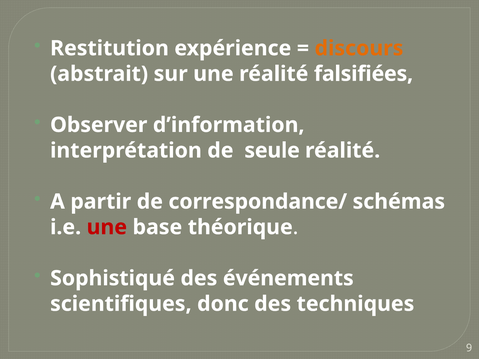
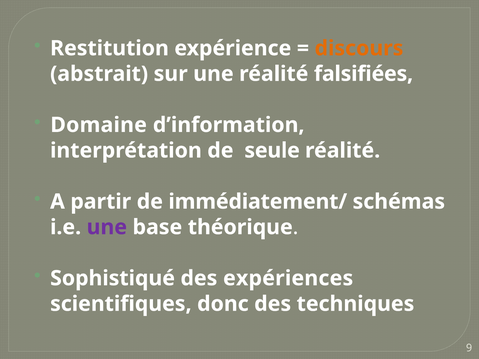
Observer: Observer -> Domaine
correspondance/: correspondance/ -> immédiatement/
une at (107, 227) colour: red -> purple
événements: événements -> expériences
